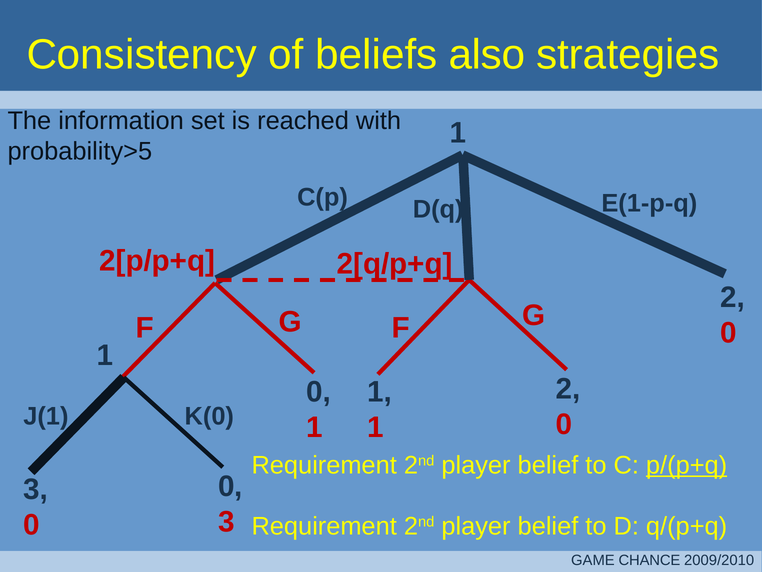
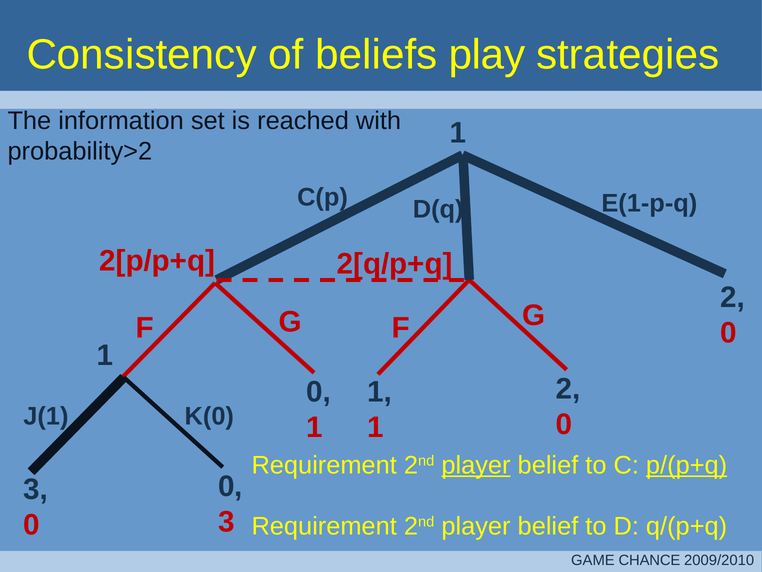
also: also -> play
probability>5: probability>5 -> probability>2
player at (476, 465) underline: none -> present
